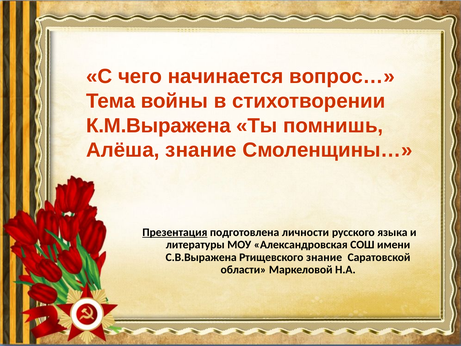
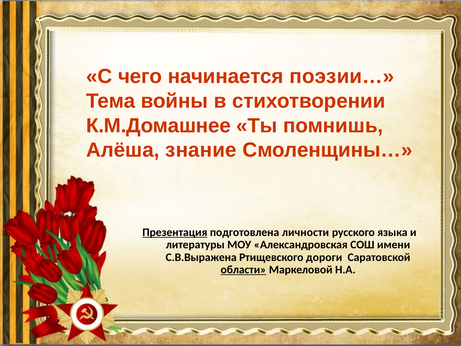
вопрос…: вопрос… -> поэзии…
К.М.Выражена: К.М.Выражена -> К.М.Домашнее
Ртищевского знание: знание -> дороги
области underline: none -> present
